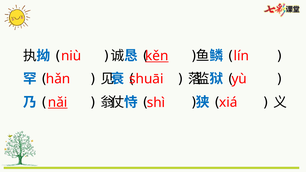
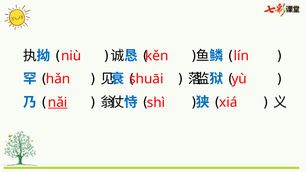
kěn underline: present -> none
